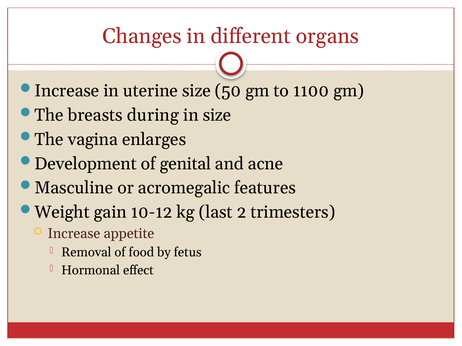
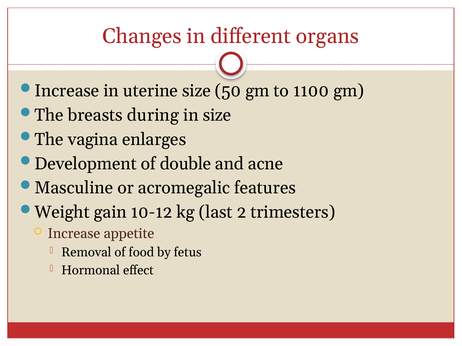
genital: genital -> double
